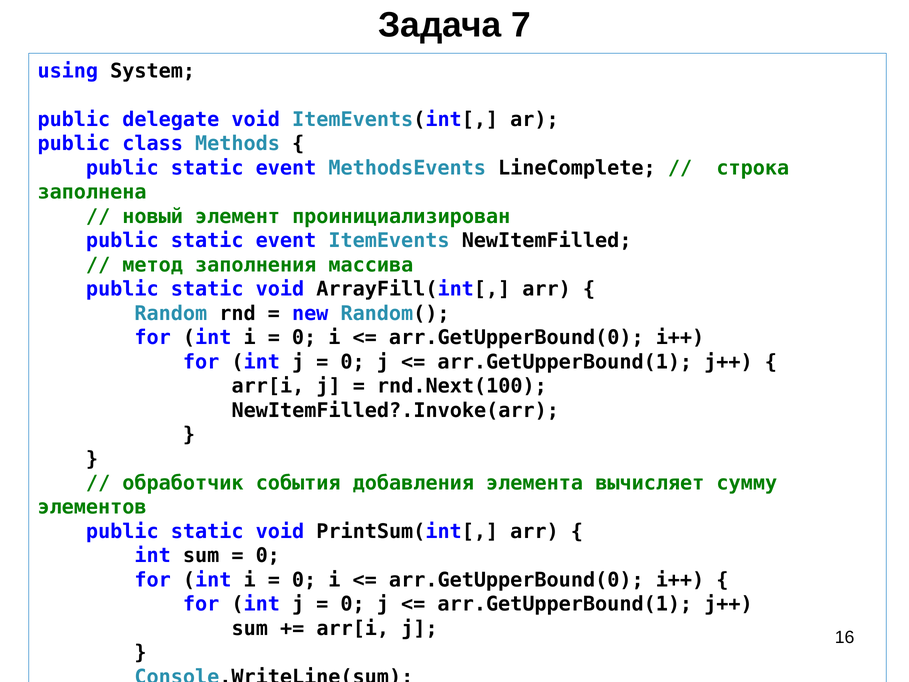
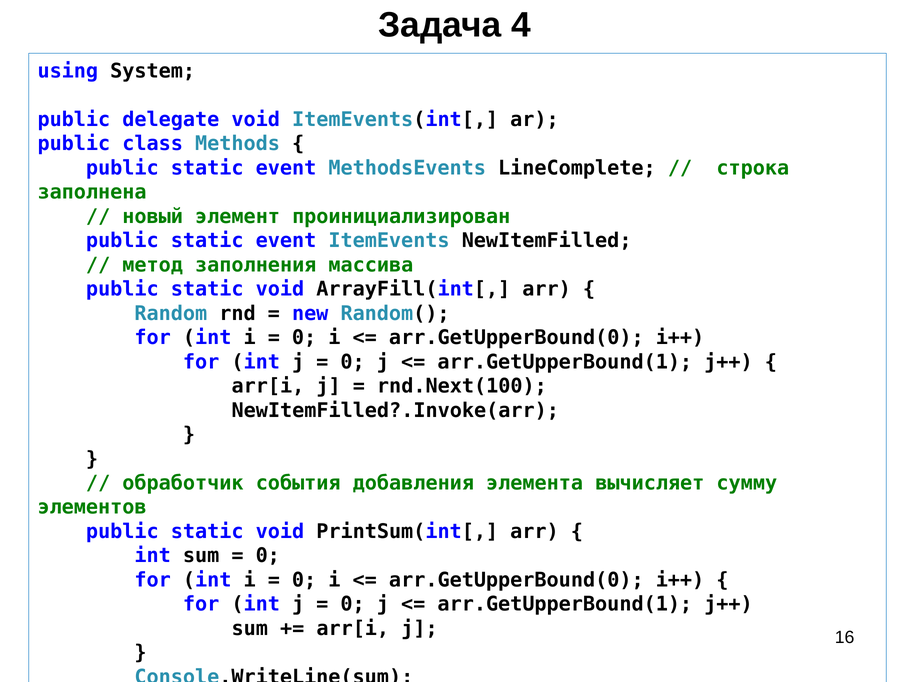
7: 7 -> 4
